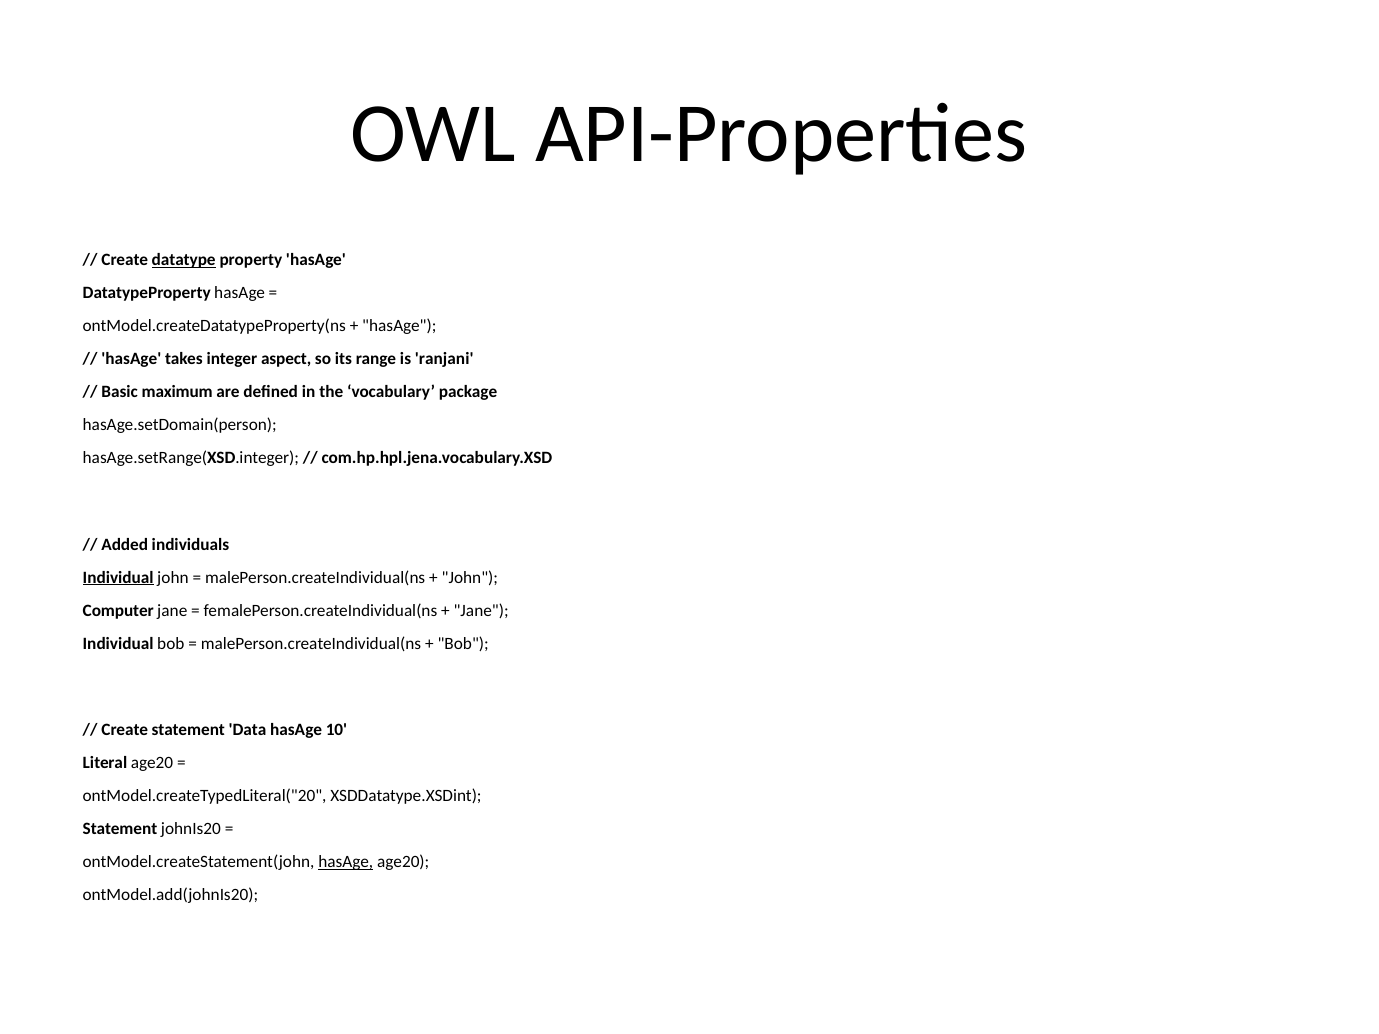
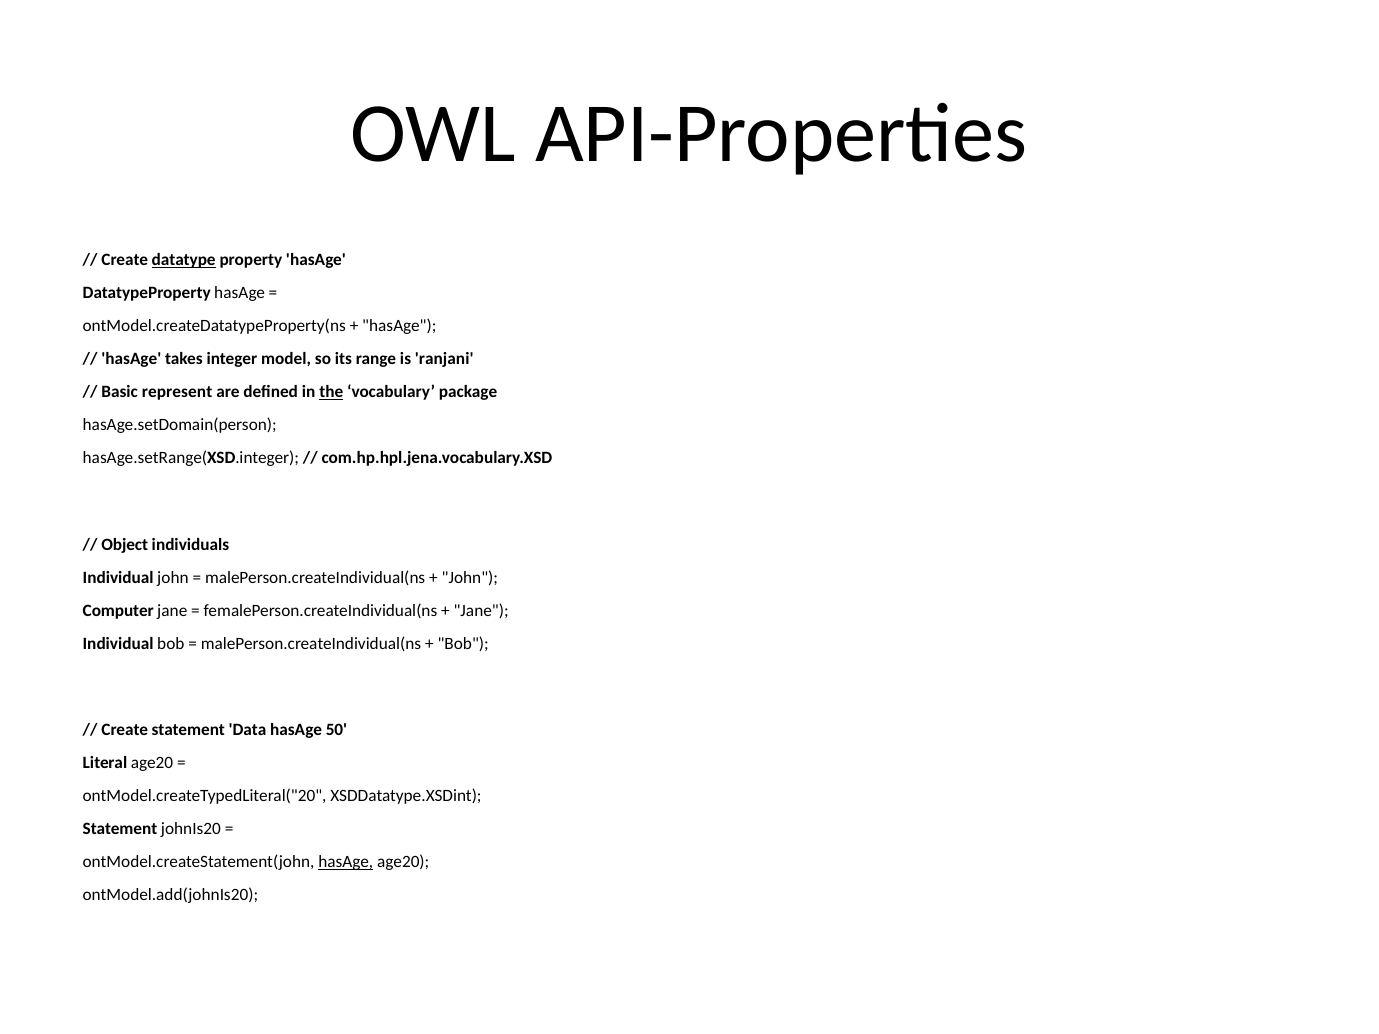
aspect: aspect -> model
maximum: maximum -> represent
the underline: none -> present
Added: Added -> Object
Individual at (118, 578) underline: present -> none
10: 10 -> 50
